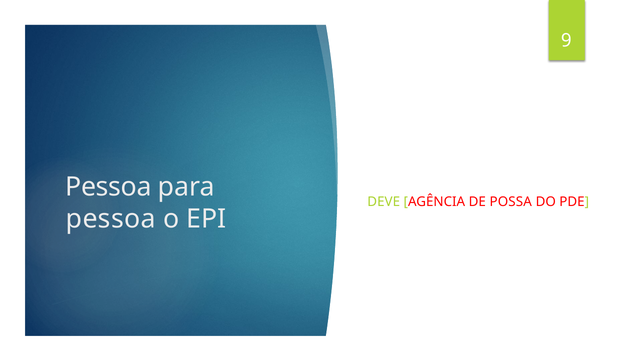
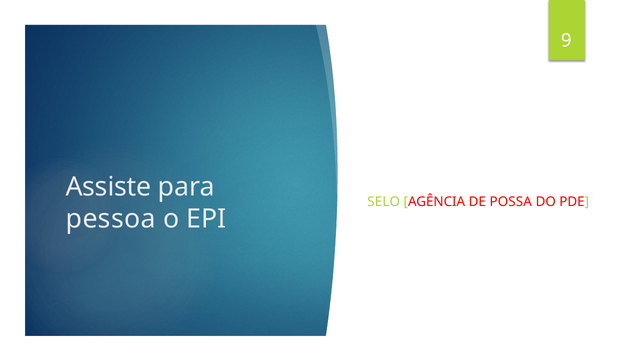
Pessoa at (108, 187): Pessoa -> Assiste
DEVE: DEVE -> SELO
